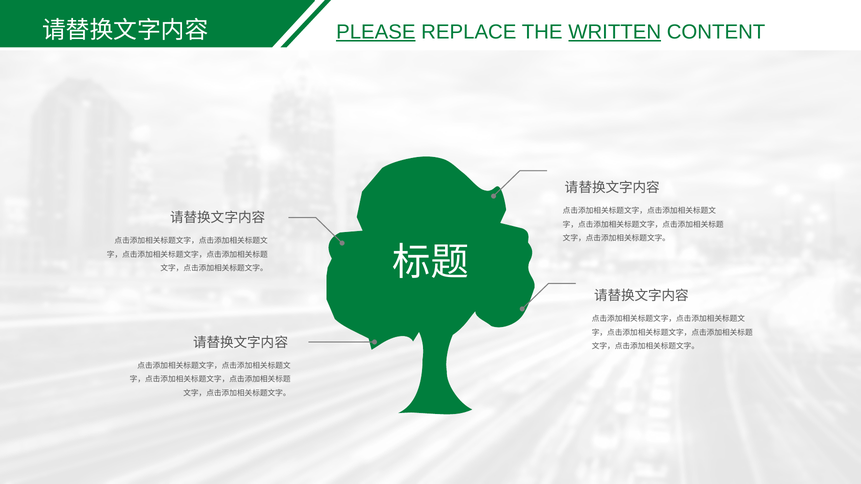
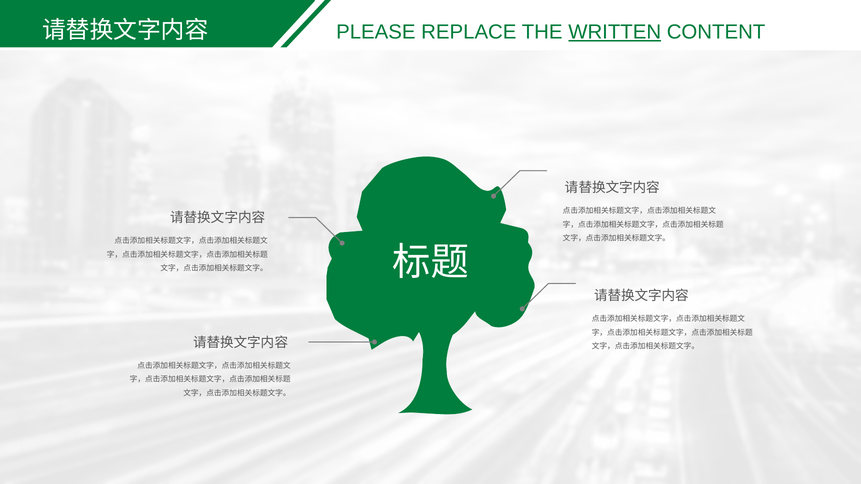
PLEASE underline: present -> none
